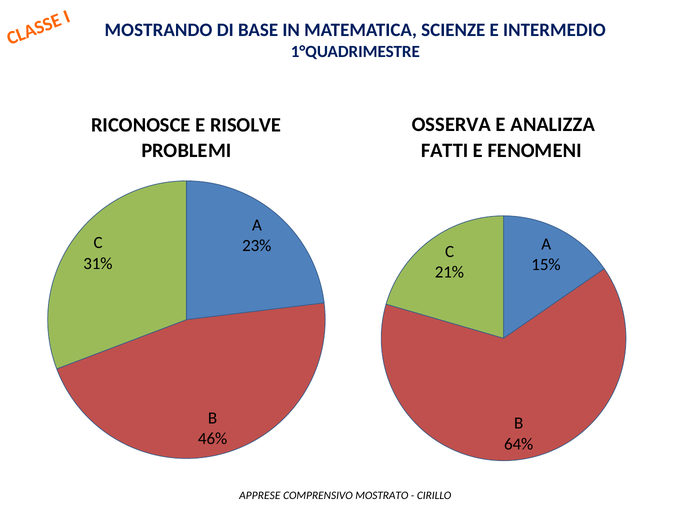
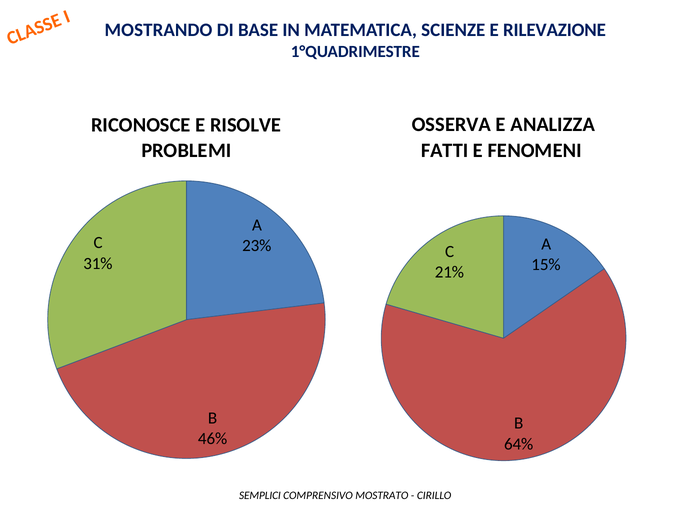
INTERMEDIO: INTERMEDIO -> RILEVAZIONE
APPRESE: APPRESE -> SEMPLICI
